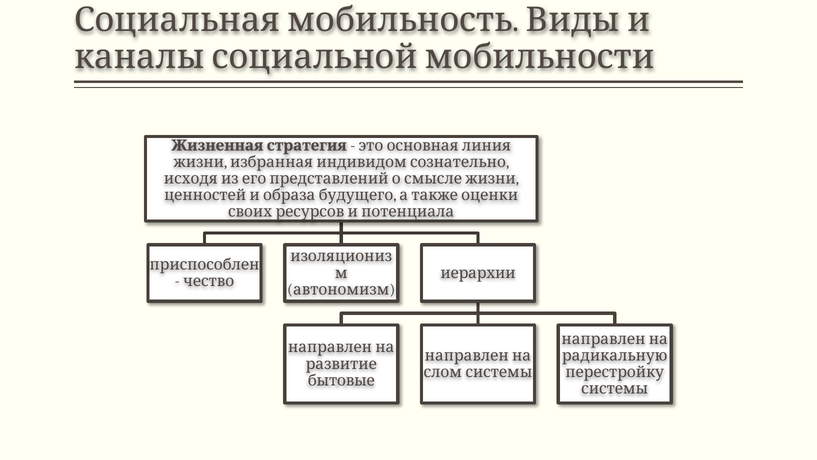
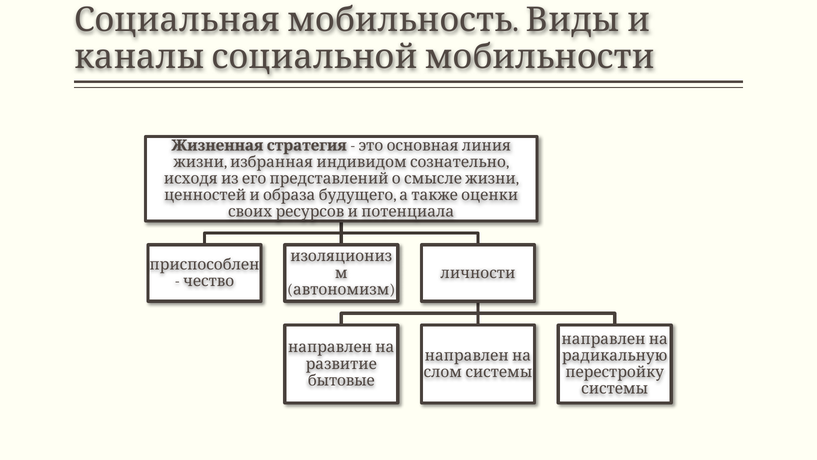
иерархии: иерархии -> личности
